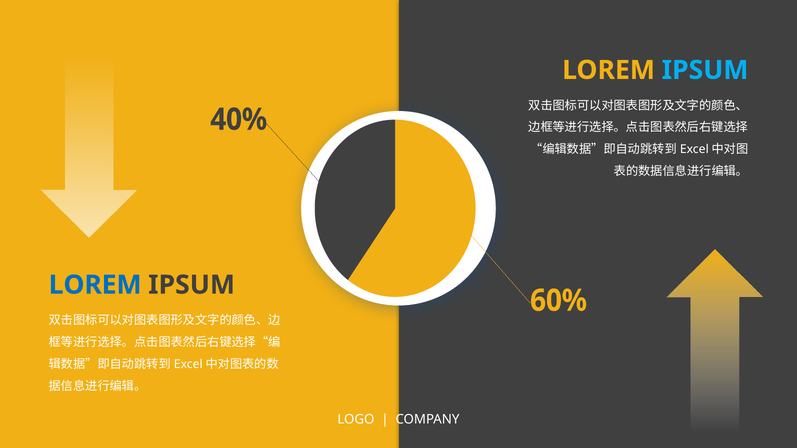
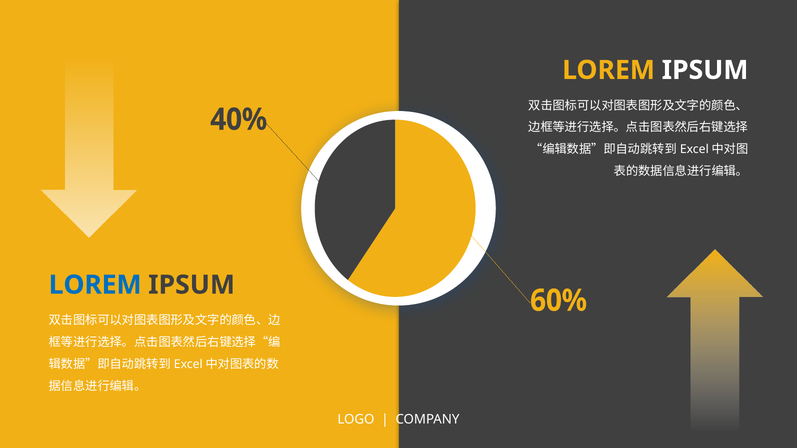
IPSUM at (705, 70) colour: light blue -> white
